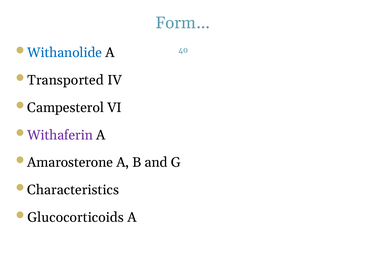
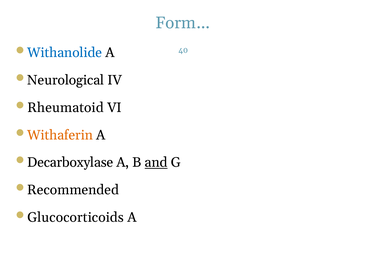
Transported: Transported -> Neurological
Campesterol: Campesterol -> Rheumatoid
Withaferin colour: purple -> orange
Amarosterone: Amarosterone -> Decarboxylase
and underline: none -> present
Characteristics: Characteristics -> Recommended
